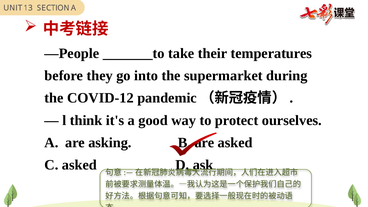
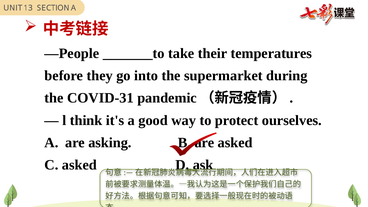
COVID-12: COVID-12 -> COVID-31
